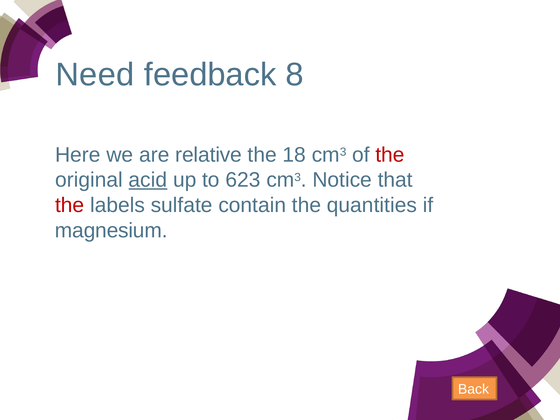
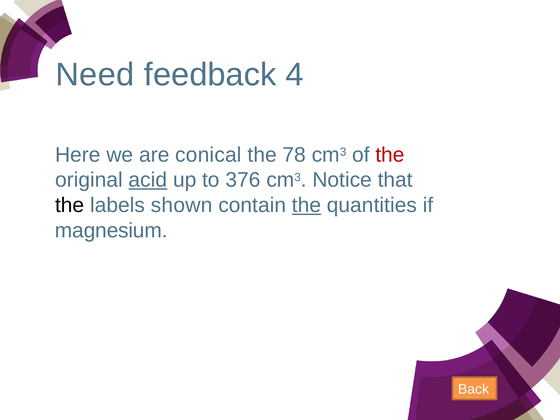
8: 8 -> 4
relative: relative -> conical
18: 18 -> 78
623: 623 -> 376
the at (70, 205) colour: red -> black
sulfate: sulfate -> shown
the at (307, 205) underline: none -> present
